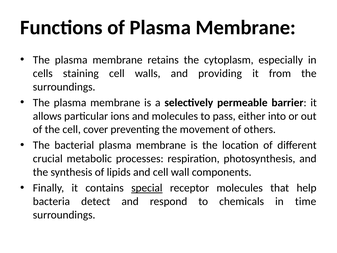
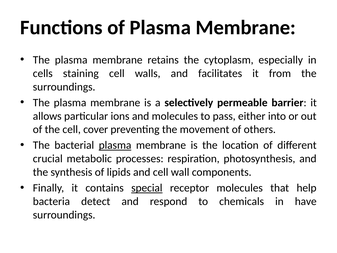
providing: providing -> facilitates
plasma at (115, 145) underline: none -> present
time: time -> have
